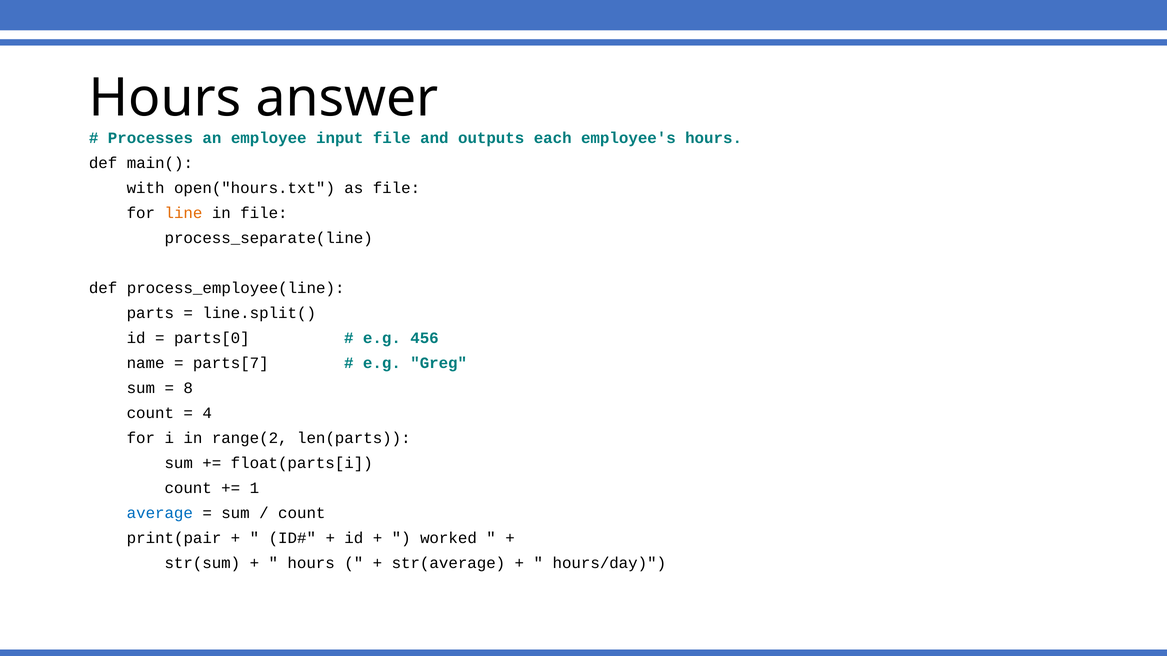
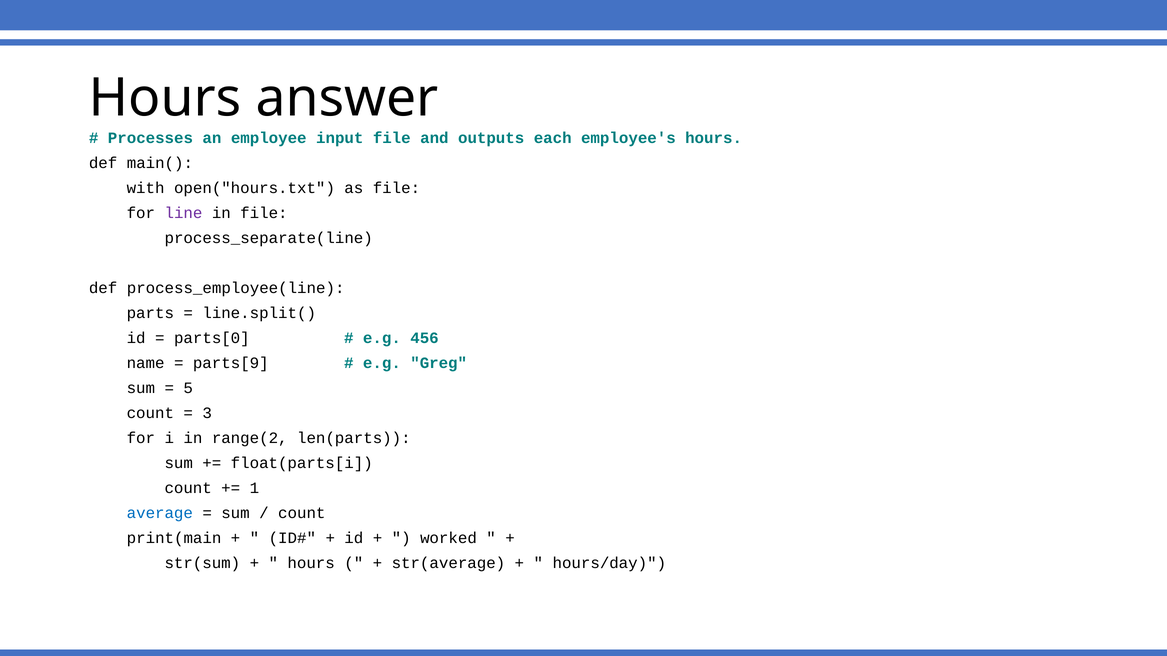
line colour: orange -> purple
parts[7: parts[7 -> parts[9
8: 8 -> 5
4: 4 -> 3
print(pair: print(pair -> print(main
